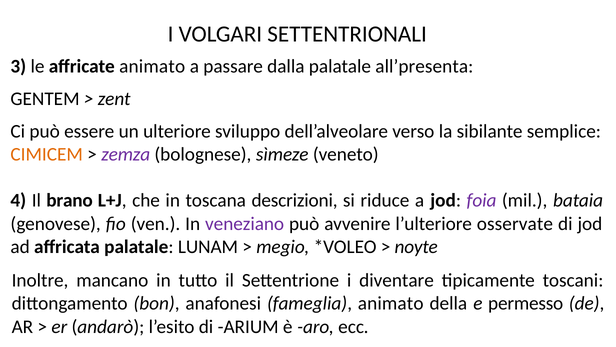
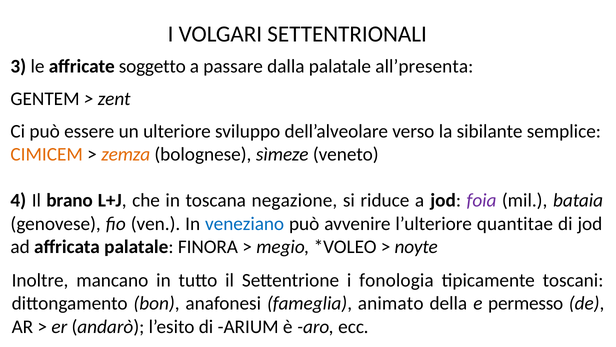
affricate animato: animato -> soggetto
zemza colour: purple -> orange
descrizioni: descrizioni -> negazione
veneziano colour: purple -> blue
osservate: osservate -> quantitae
LUNAM: LUNAM -> FINORA
diventare: diventare -> fonologia
